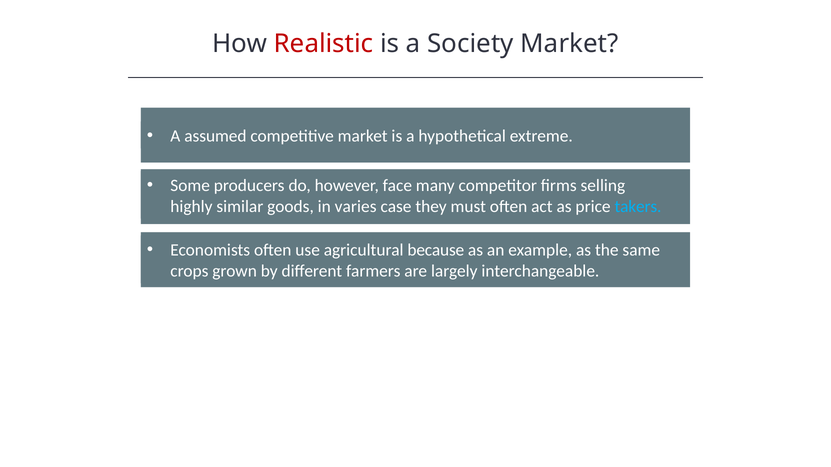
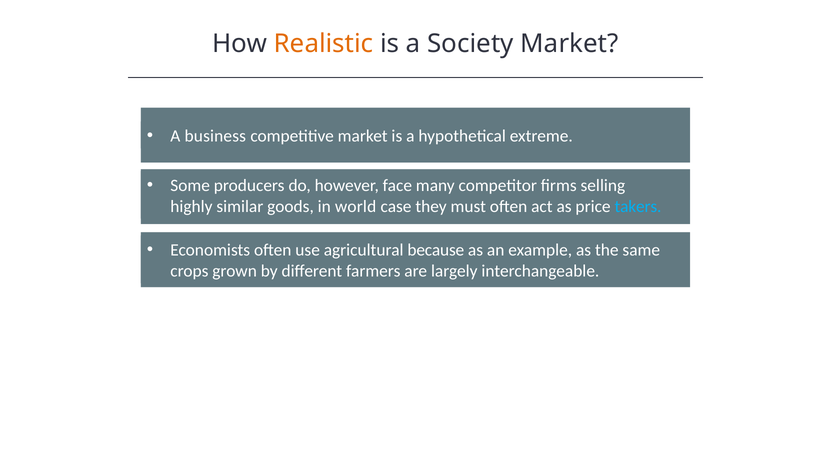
Realistic colour: red -> orange
assumed: assumed -> business
varies: varies -> world
